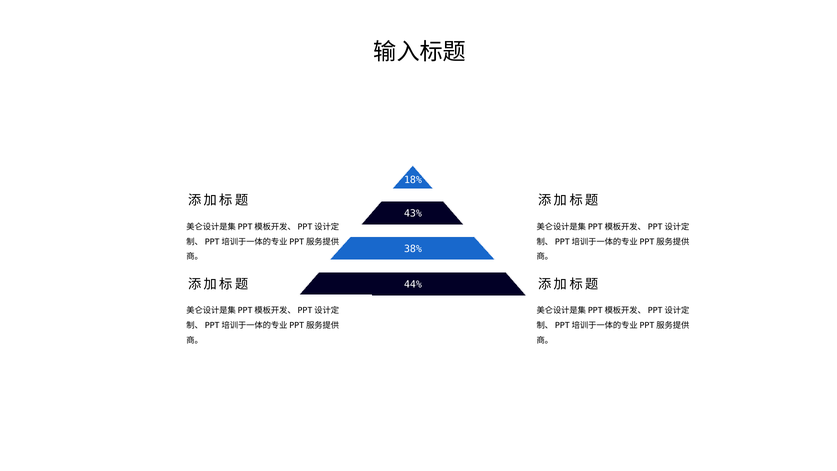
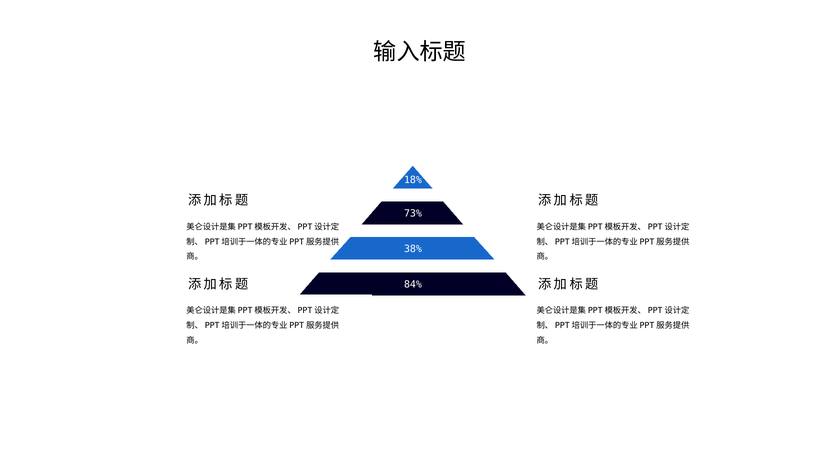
43%: 43% -> 73%
44%: 44% -> 84%
